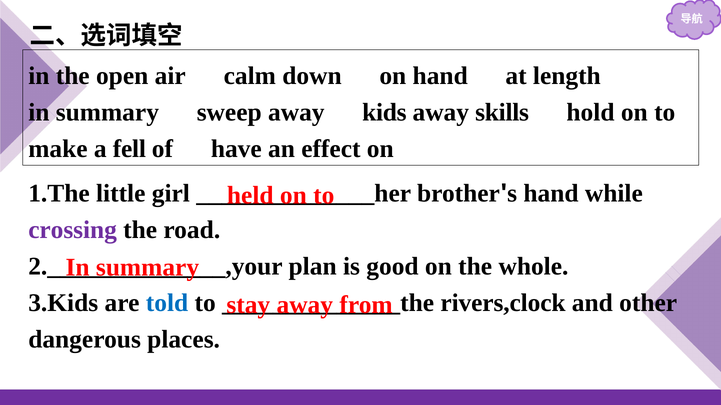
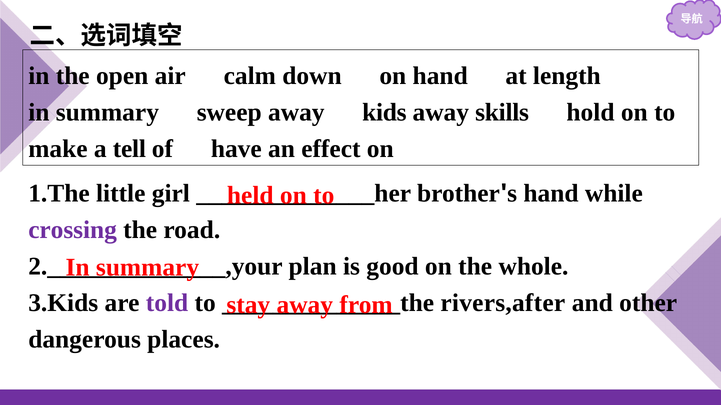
fell: fell -> tell
told colour: blue -> purple
rivers,clock: rivers,clock -> rivers,after
